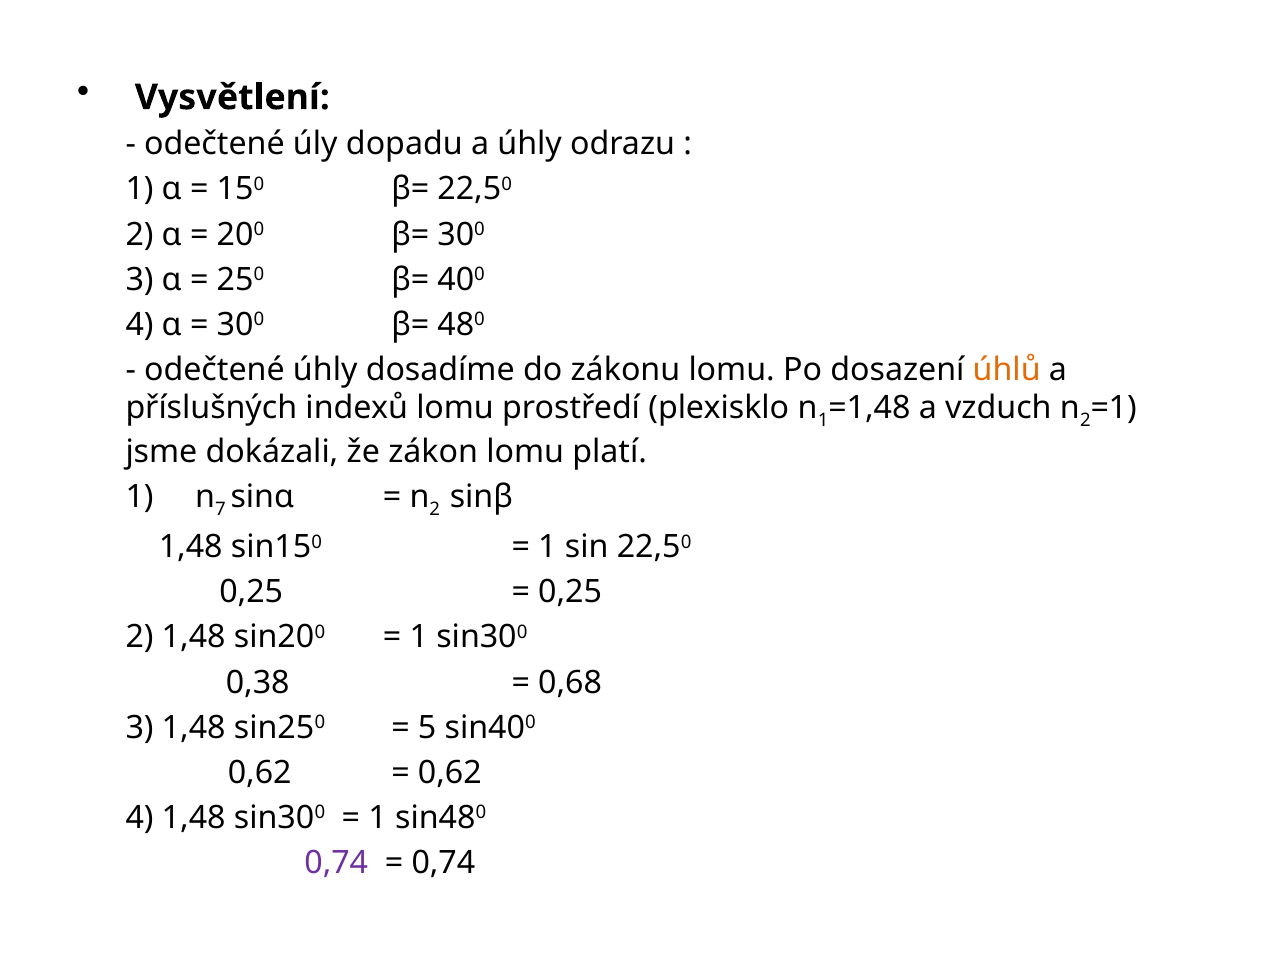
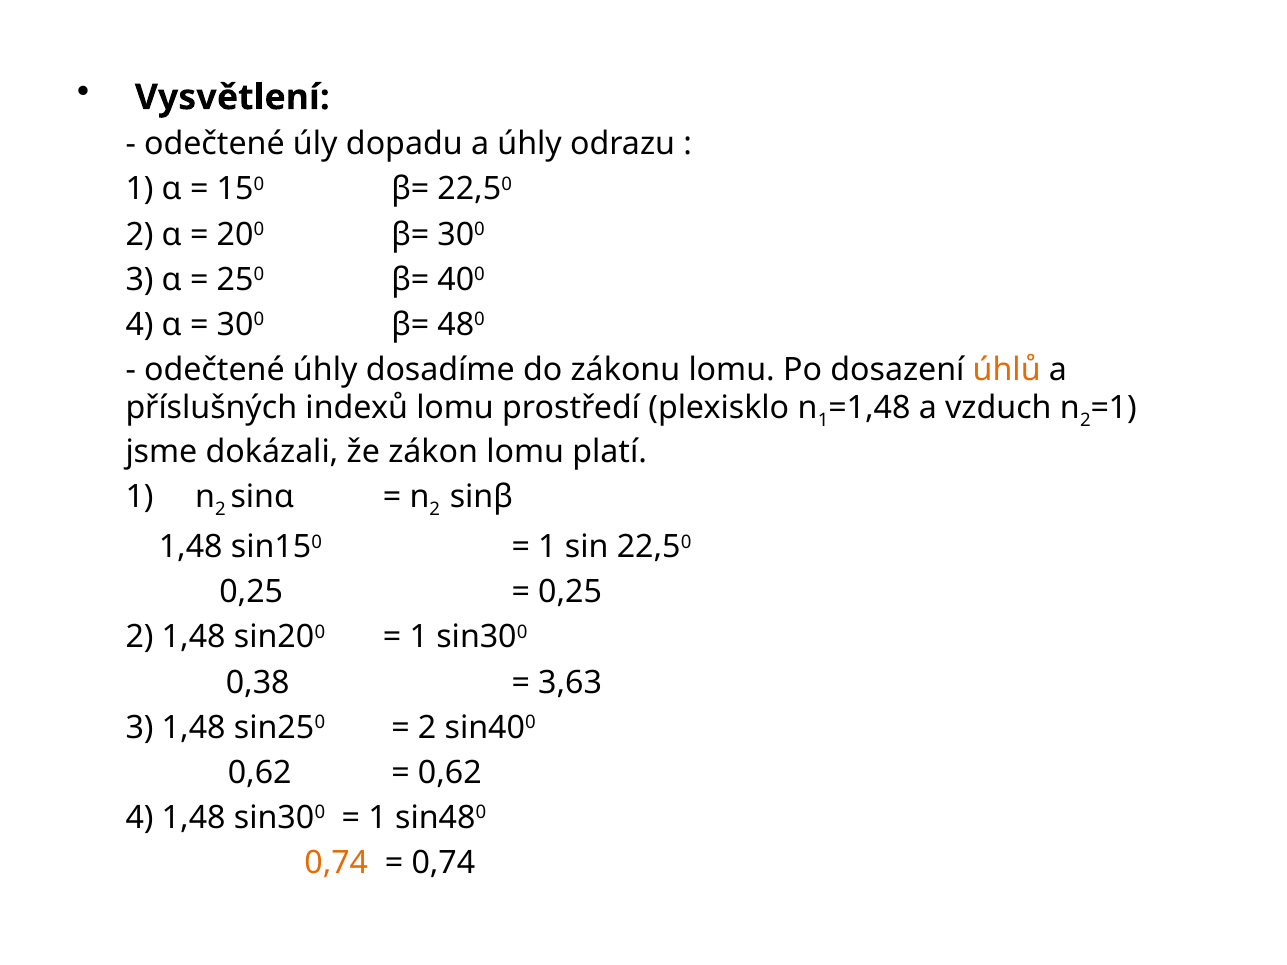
7 at (221, 510): 7 -> 2
0,68: 0,68 -> 3,63
5 at (427, 728): 5 -> 2
0,74 at (336, 863) colour: purple -> orange
